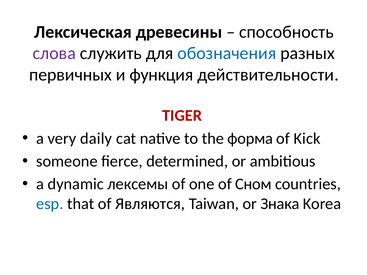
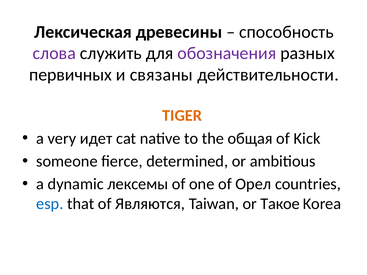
обозначения colour: blue -> purple
функция: функция -> связаны
TIGER colour: red -> orange
daily: daily -> идет
форма: форма -> общая
Сном: Сном -> Орел
Знака: Знака -> Такое
